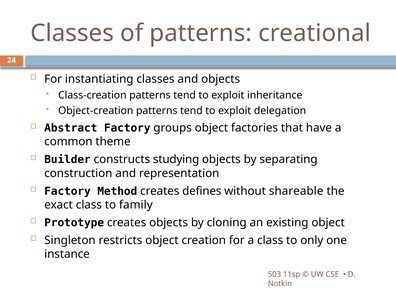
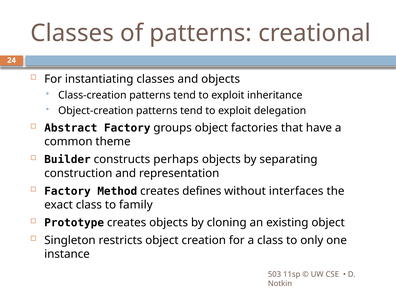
studying: studying -> perhaps
shareable: shareable -> interfaces
